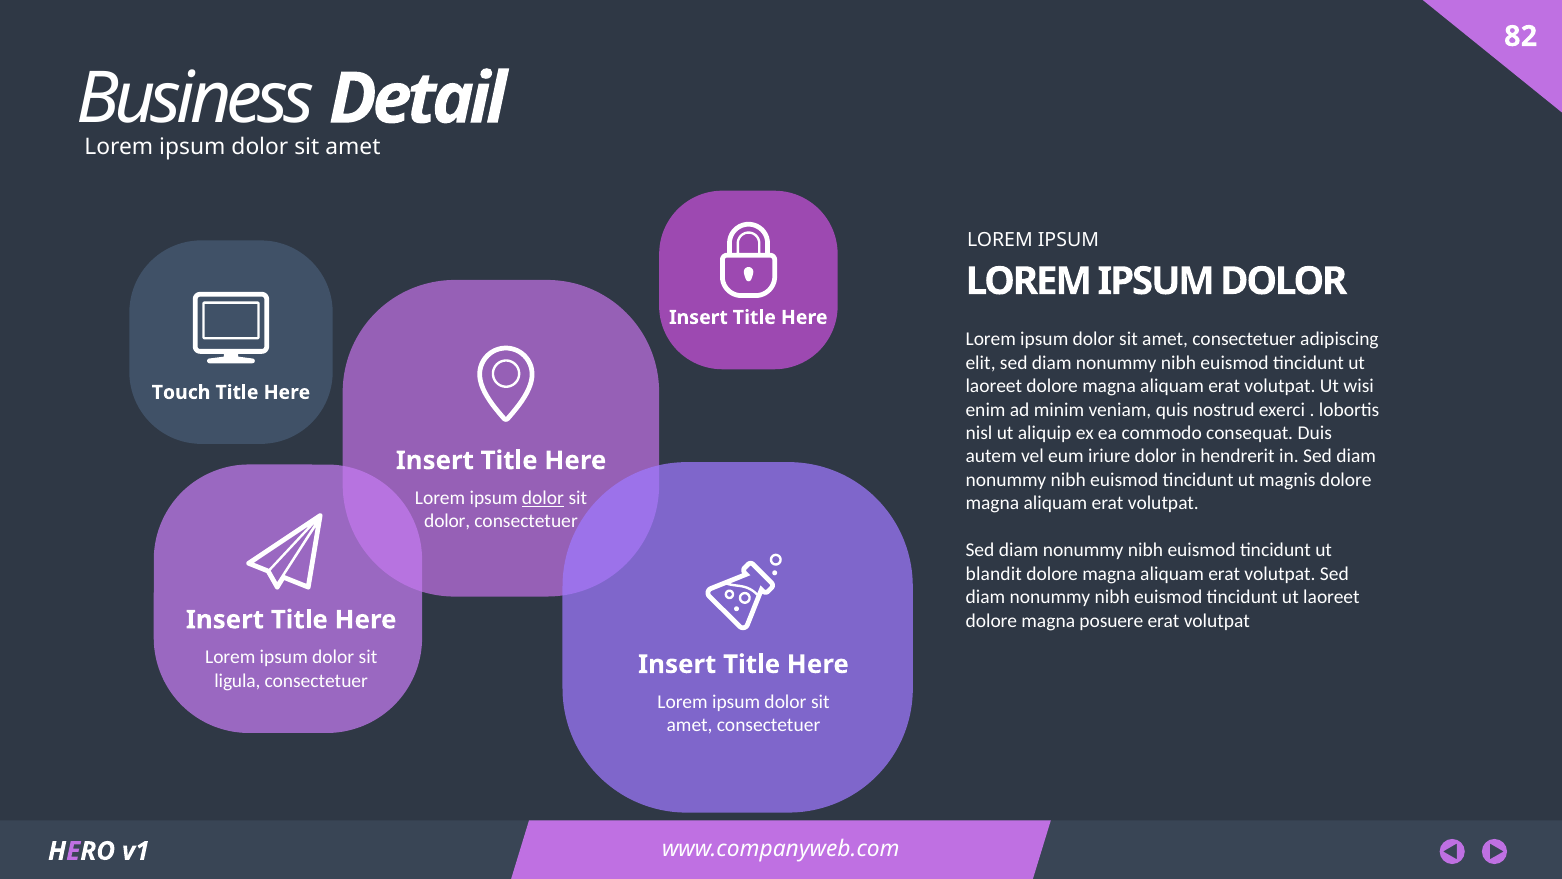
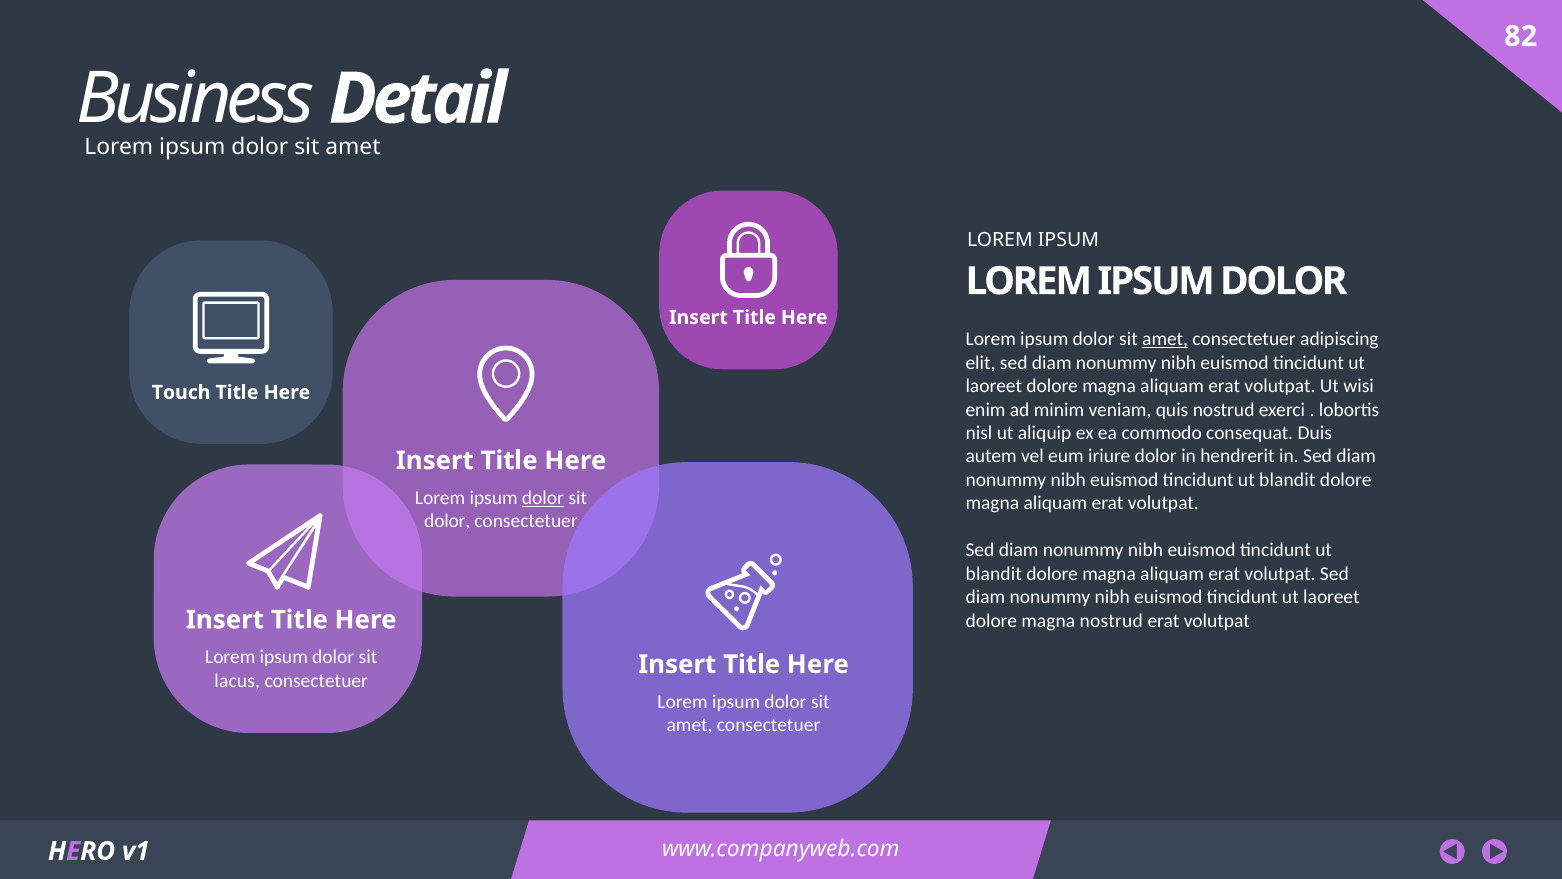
amet at (1165, 339) underline: none -> present
magnis at (1287, 480): magnis -> blandit
magna posuere: posuere -> nostrud
ligula: ligula -> lacus
